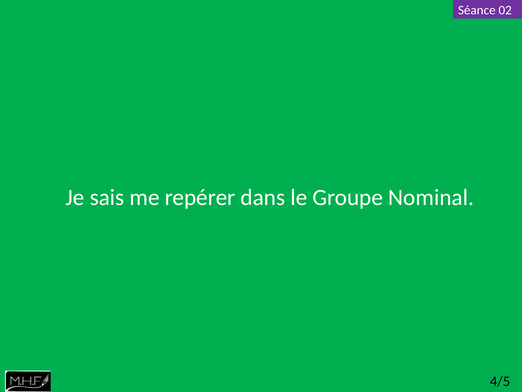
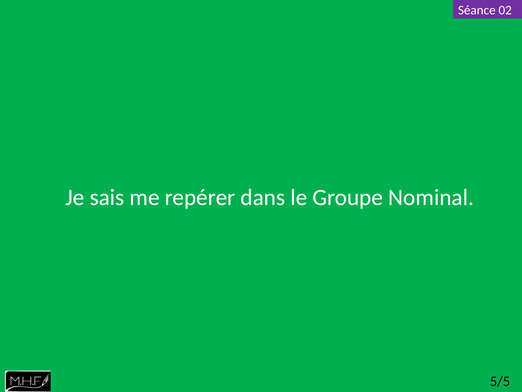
4/5: 4/5 -> 5/5
